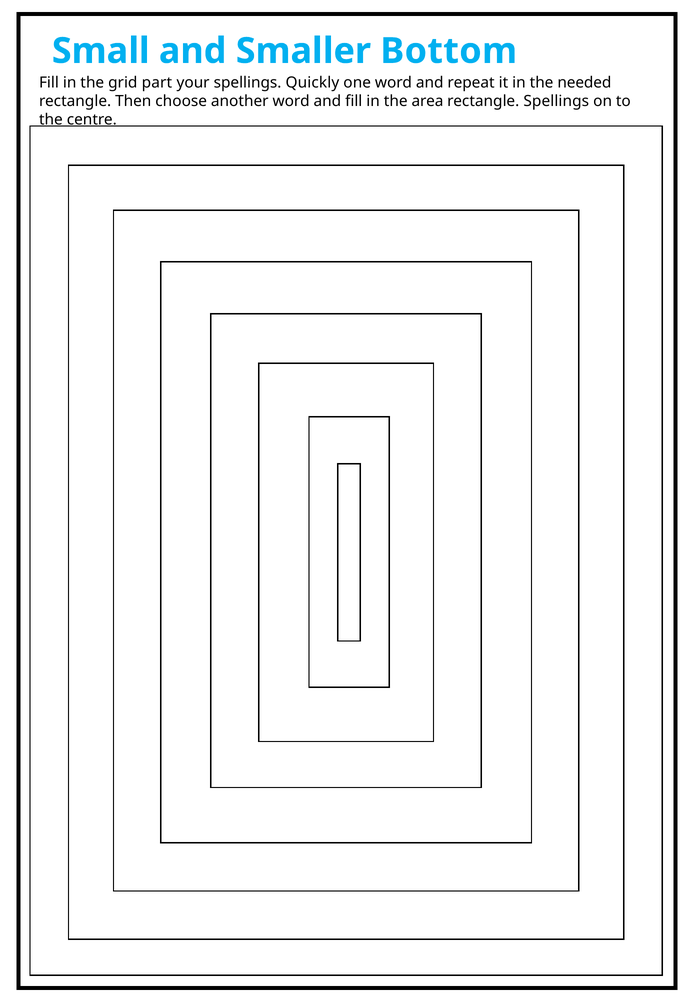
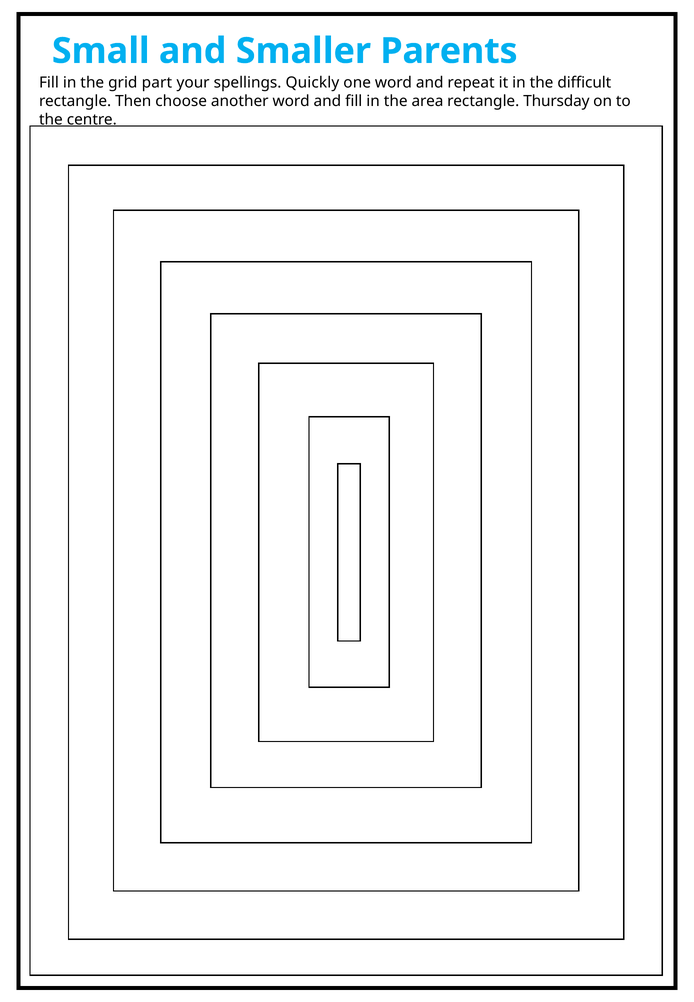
Bottom: Bottom -> Parents
needed: needed -> difficult
rectangle Spellings: Spellings -> Thursday
